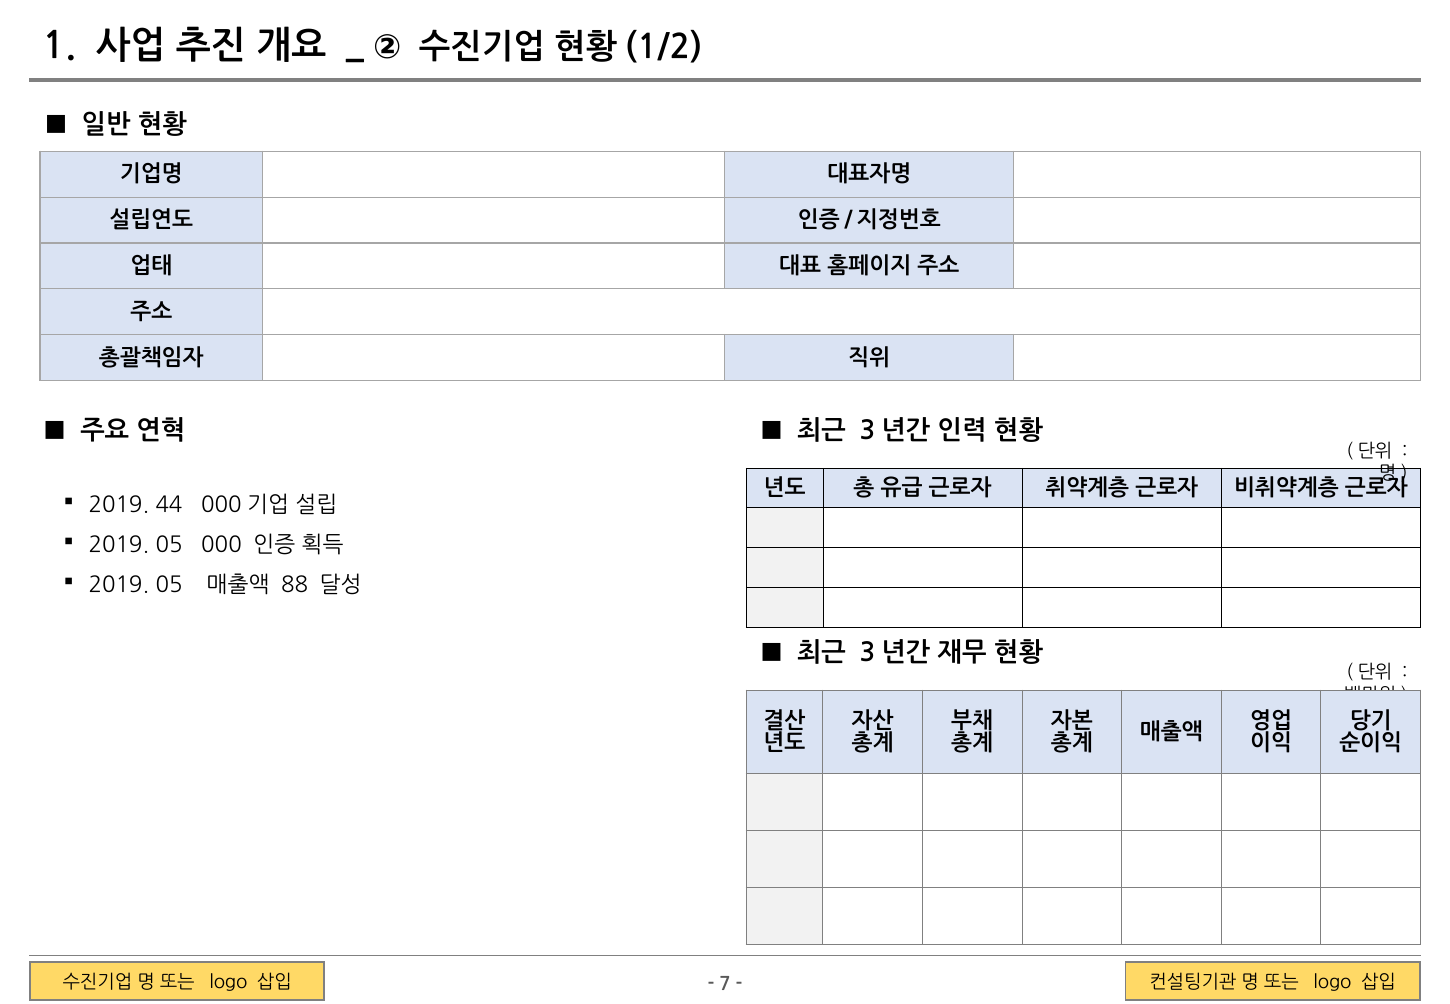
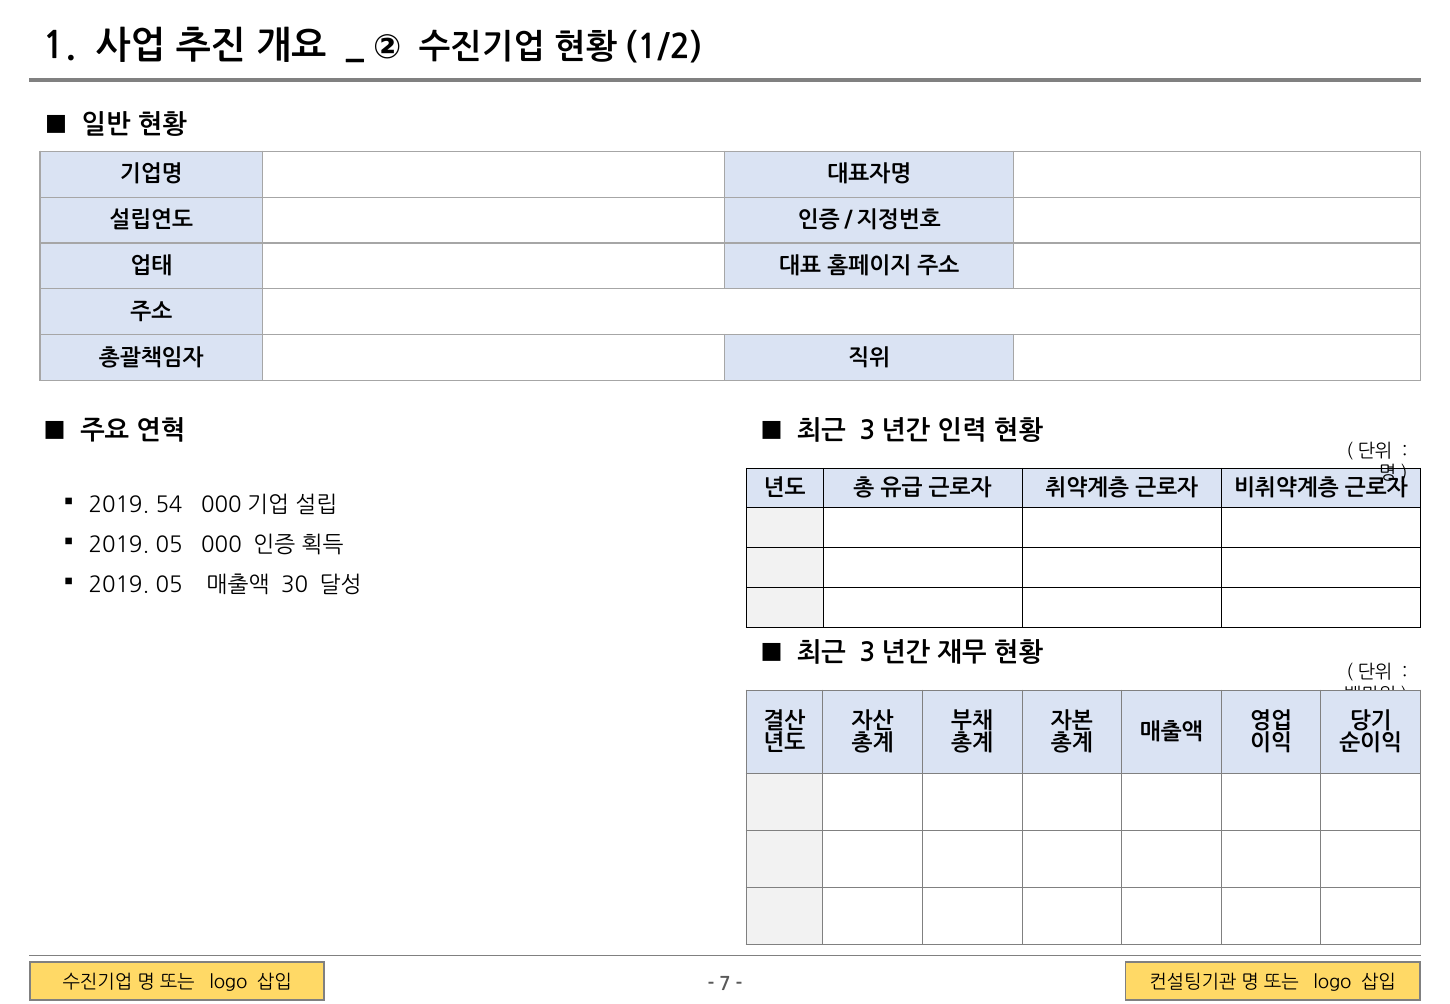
44: 44 -> 54
88: 88 -> 30
